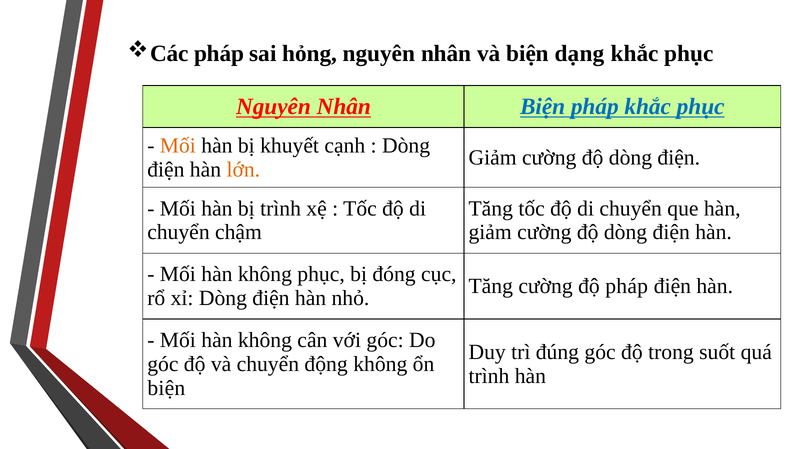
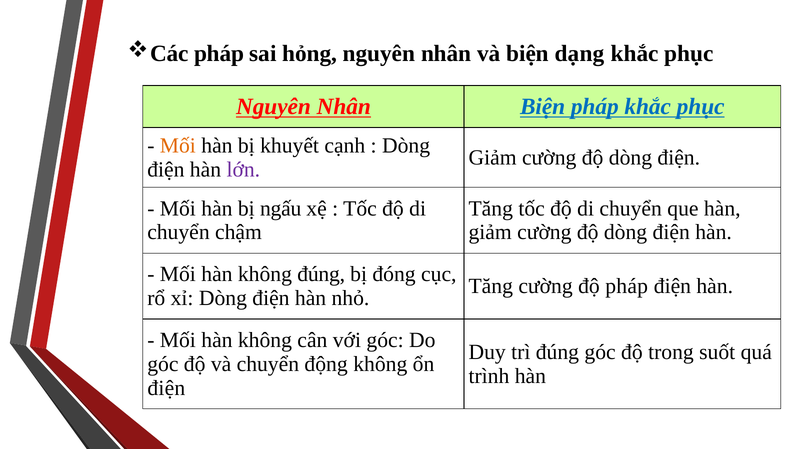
lớn colour: orange -> purple
bị trình: trình -> ngấu
không phục: phục -> đúng
biện at (166, 388): biện -> điện
